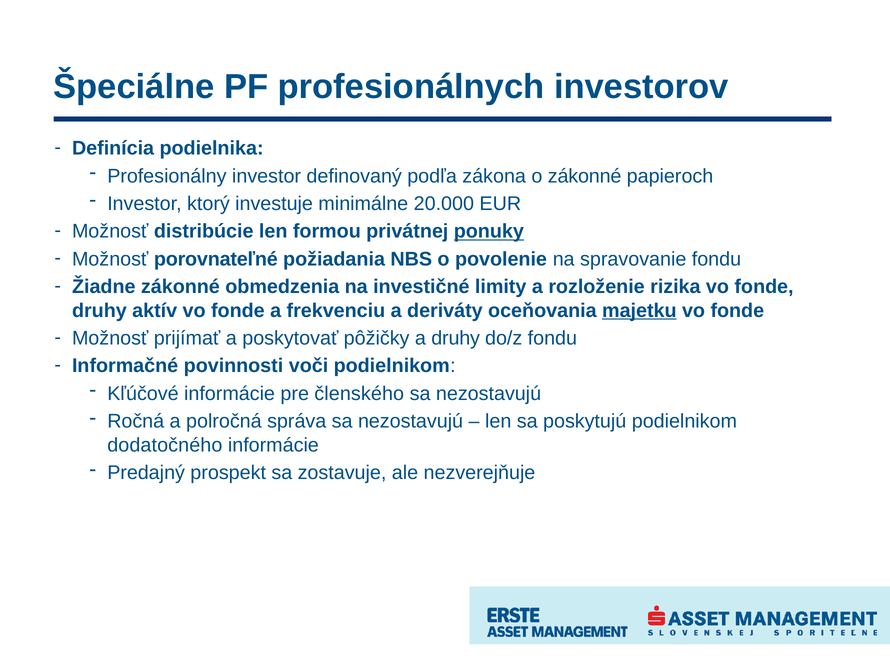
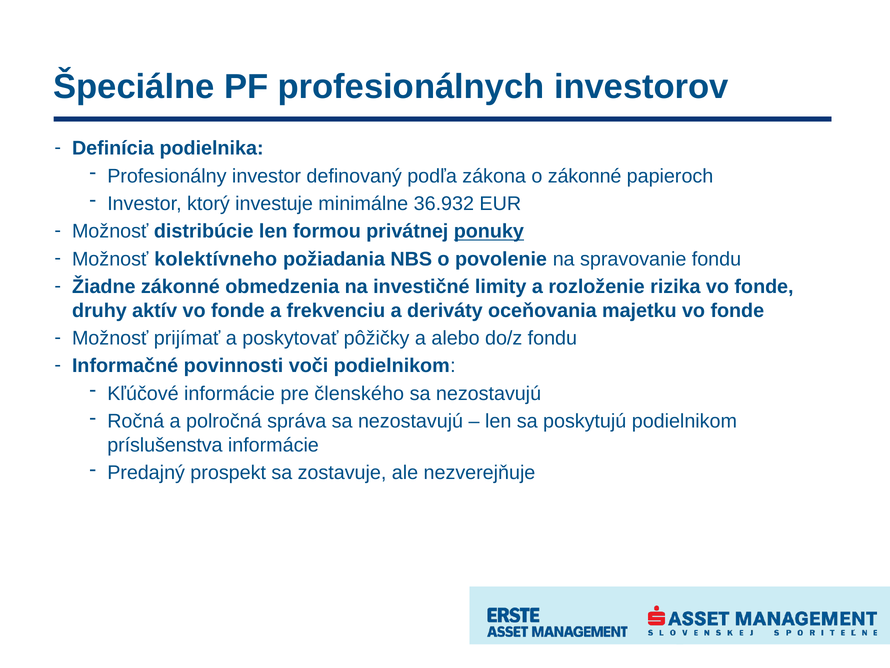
20.000: 20.000 -> 36.932
porovnateľné: porovnateľné -> kolektívneho
majetku underline: present -> none
a druhy: druhy -> alebo
dodatočného: dodatočného -> príslušenstva
